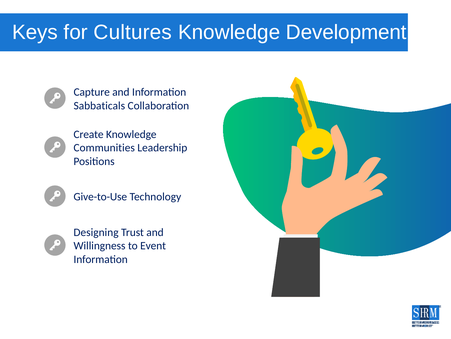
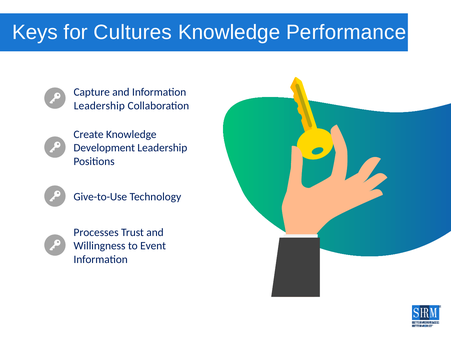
Development: Development -> Performance
Sabbaticals at (99, 105): Sabbaticals -> Leadership
Communities: Communities -> Development
Designing: Designing -> Processes
